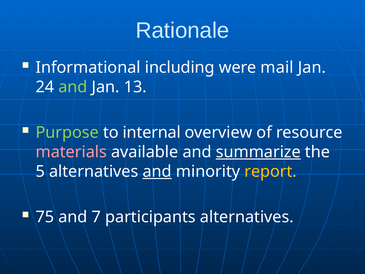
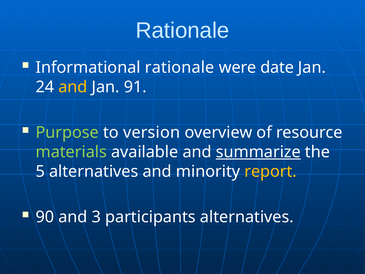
Informational including: including -> rationale
mail: mail -> date
and at (73, 87) colour: light green -> yellow
13: 13 -> 91
internal: internal -> version
materials colour: pink -> light green
and at (157, 171) underline: present -> none
75: 75 -> 90
7: 7 -> 3
